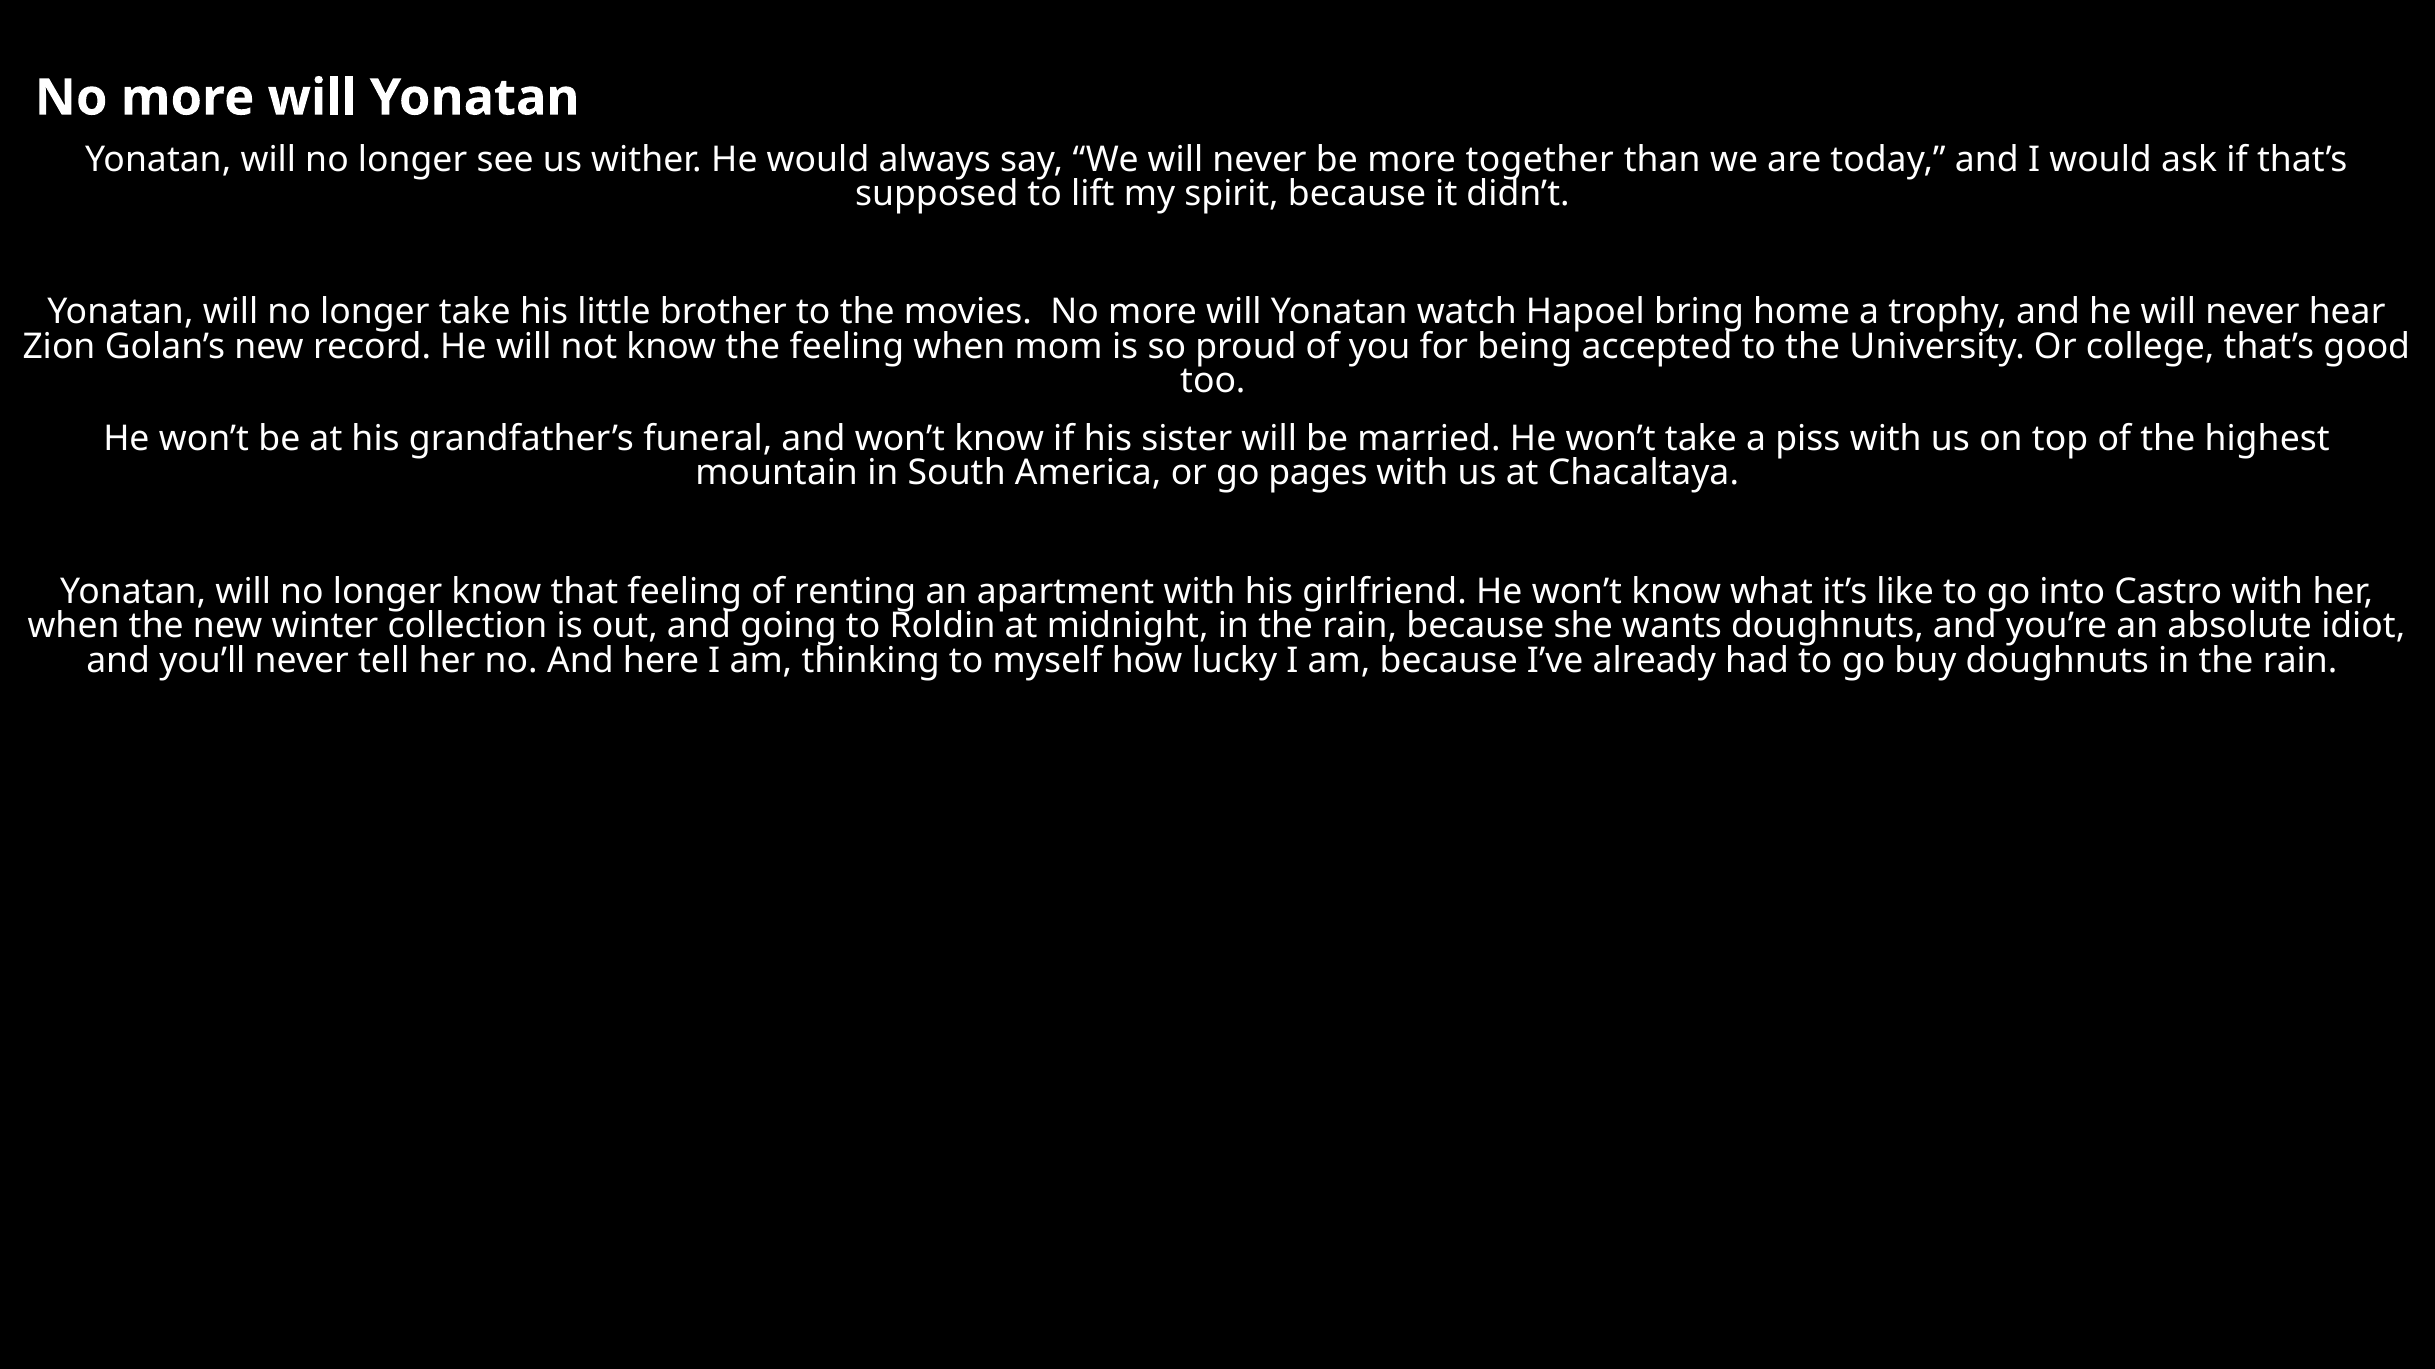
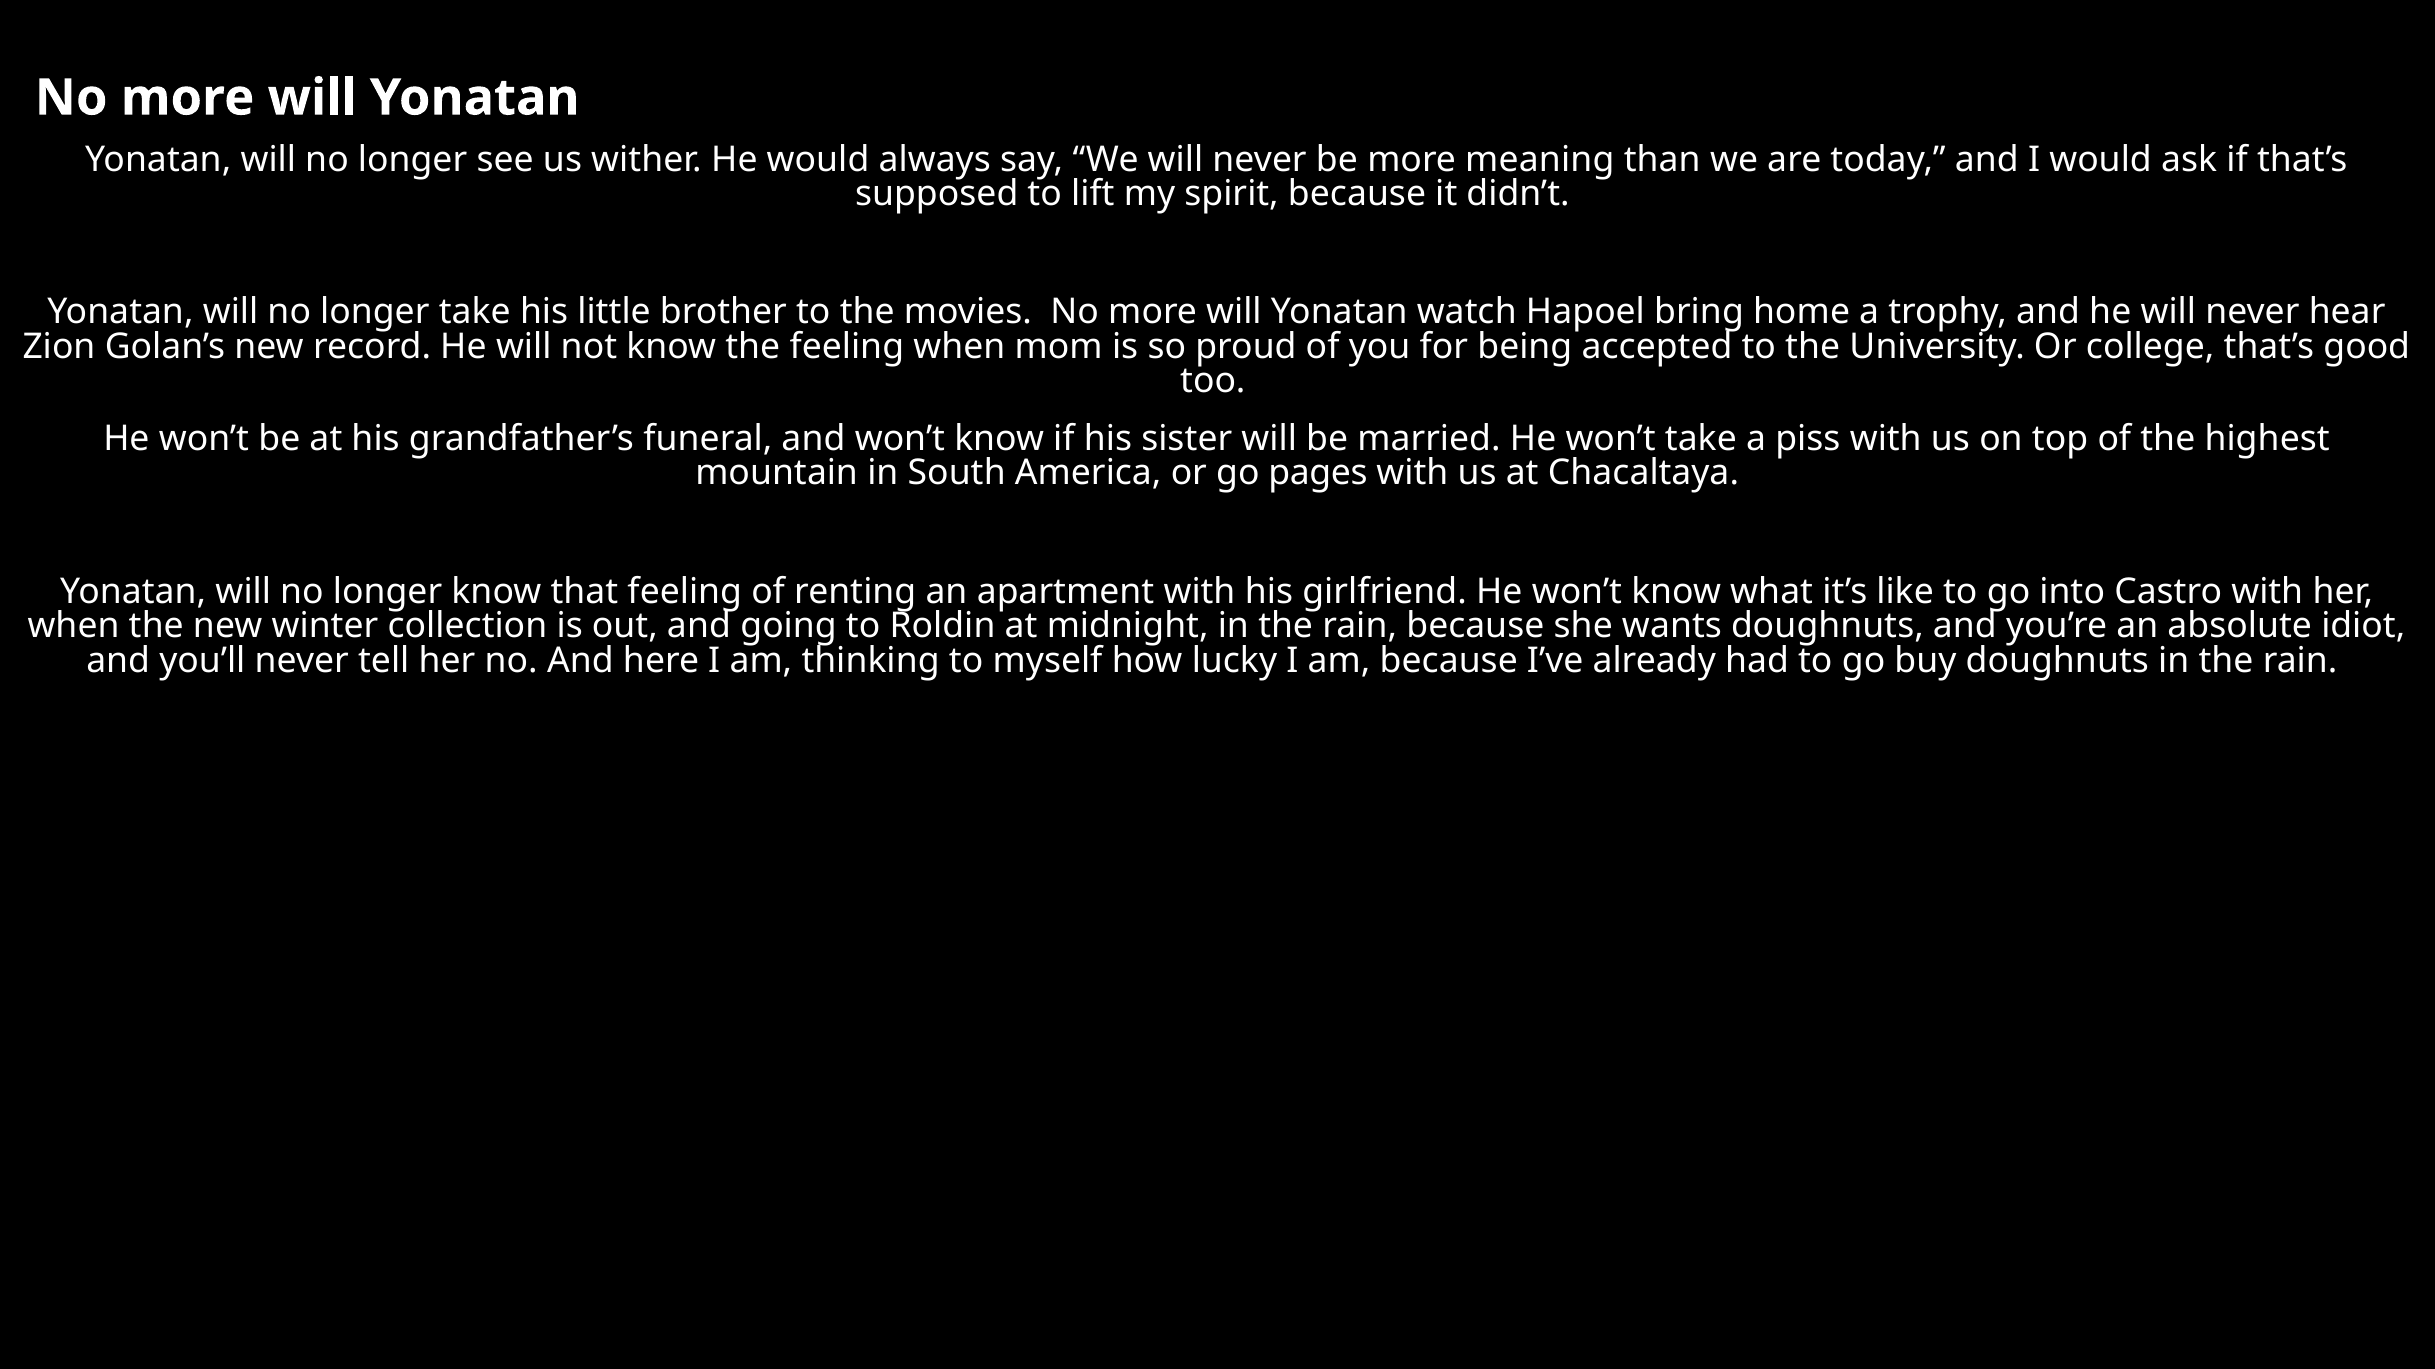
together: together -> meaning
